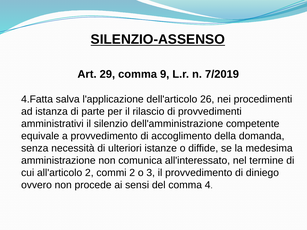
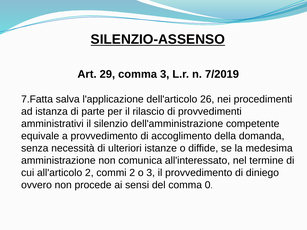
comma 9: 9 -> 3
4.Fatta: 4.Fatta -> 7.Fatta
4: 4 -> 0
